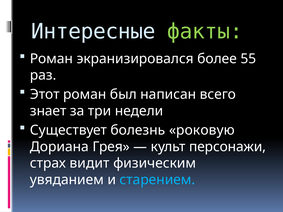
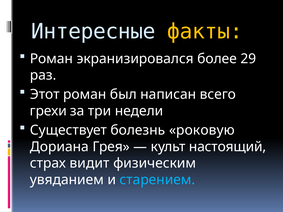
факты colour: light green -> yellow
55: 55 -> 29
знает: знает -> грехи
персонажи: персонажи -> настоящий
